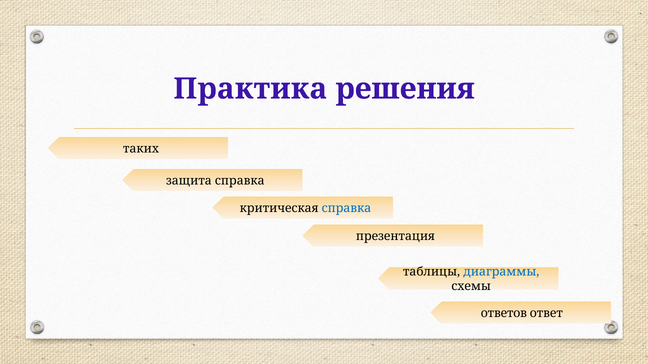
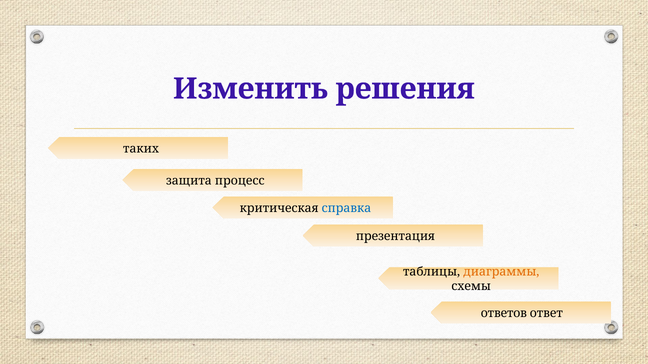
Практика: Практика -> Изменить
защита справка: справка -> процесс
диаграммы colour: blue -> orange
